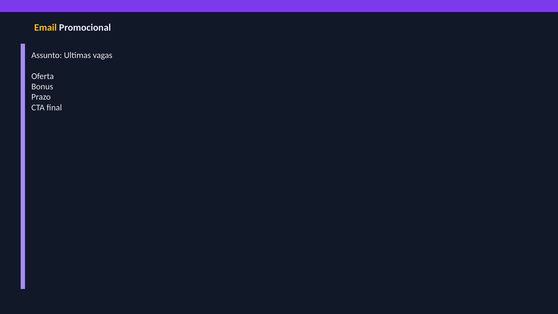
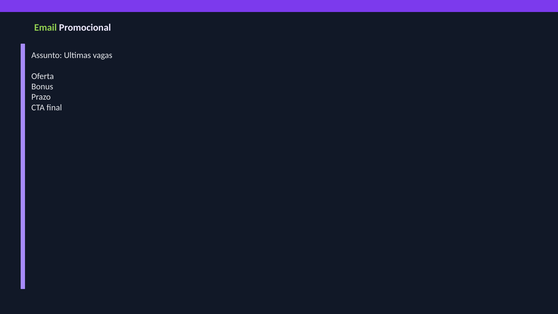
Email colour: yellow -> light green
